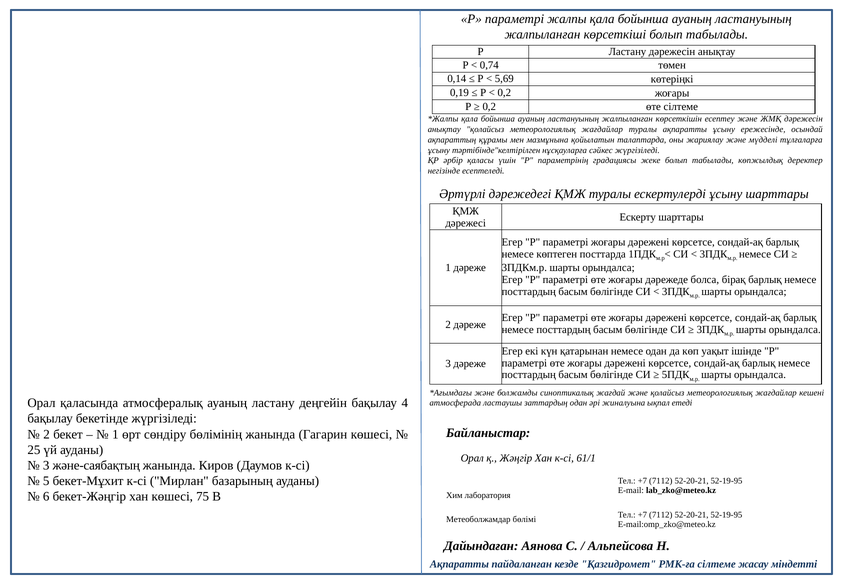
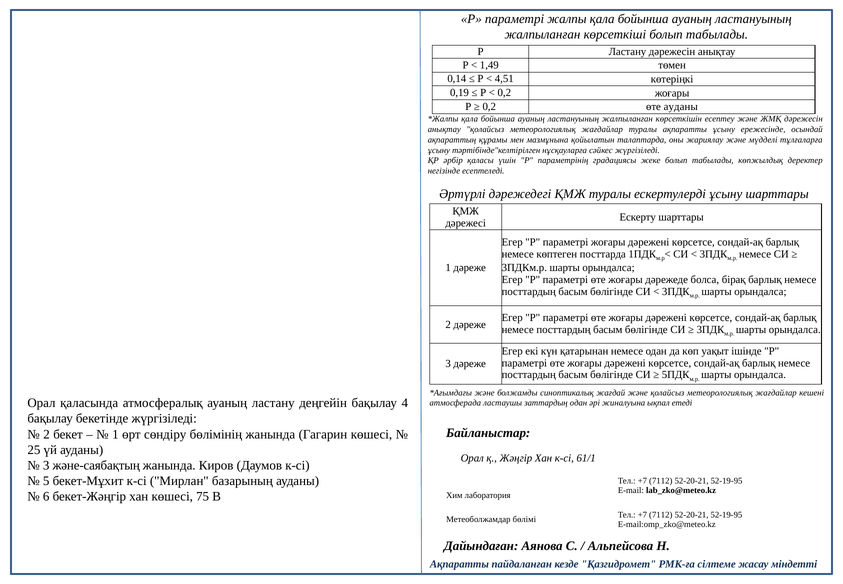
0,74: 0,74 -> 1,49
5,69: 5,69 -> 4,51
өте сілтеме: сілтеме -> ауданы
